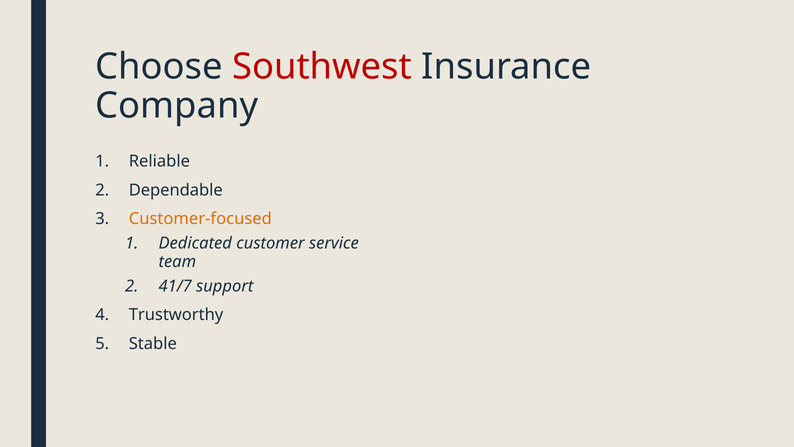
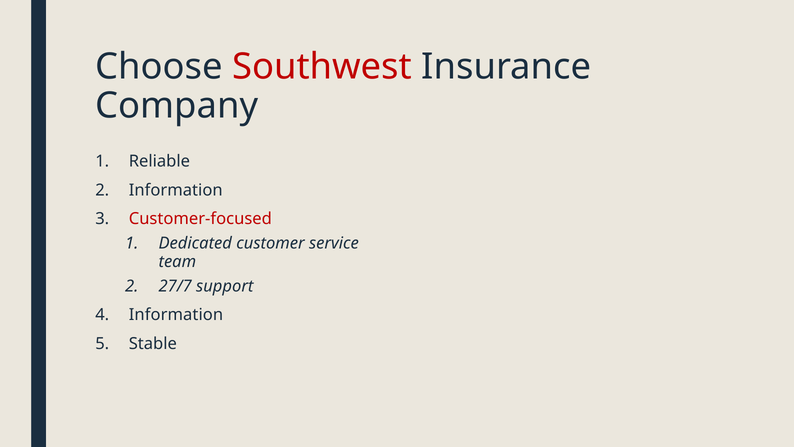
Dependable at (176, 190): Dependable -> Information
Customer-focused colour: orange -> red
41/7: 41/7 -> 27/7
Trustworthy at (176, 315): Trustworthy -> Information
